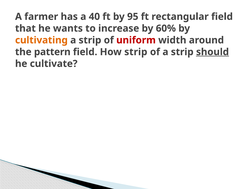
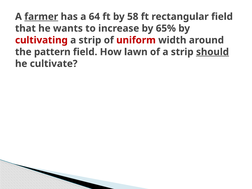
farmer underline: none -> present
40: 40 -> 64
95: 95 -> 58
60%: 60% -> 65%
cultivating colour: orange -> red
How strip: strip -> lawn
